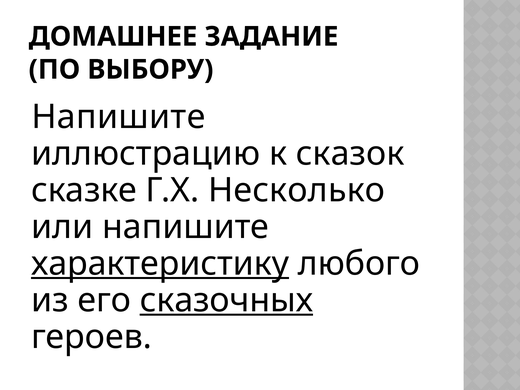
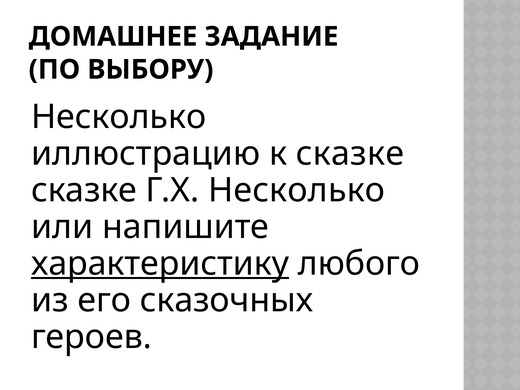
Напишите at (118, 117): Напишите -> Несколько
к сказок: сказок -> сказке
сказочных underline: present -> none
